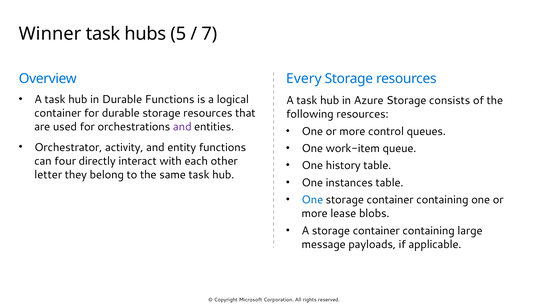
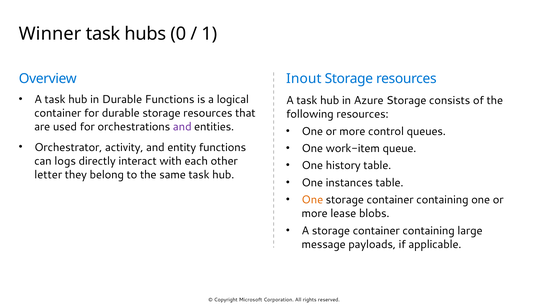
5: 5 -> 0
7: 7 -> 1
Every: Every -> Inout
four: four -> logs
One at (312, 200) colour: blue -> orange
